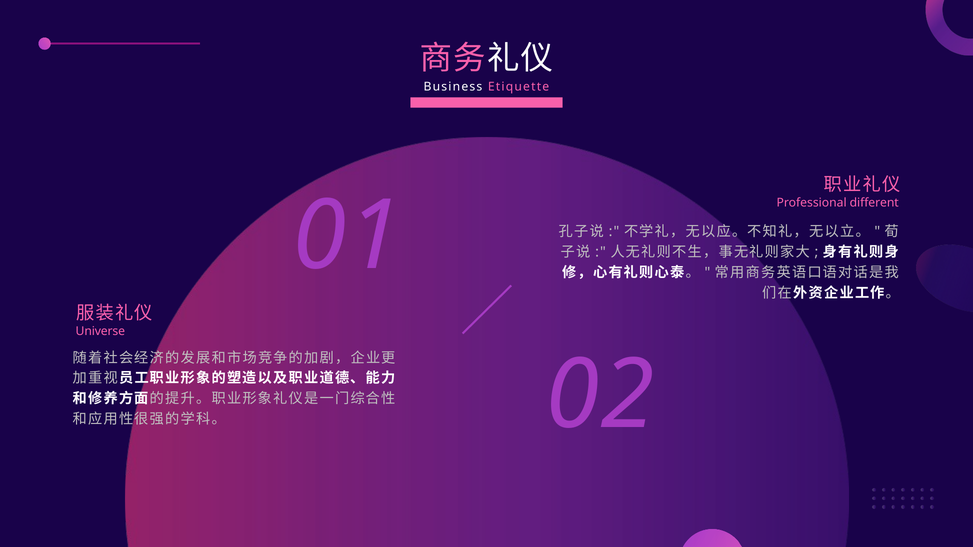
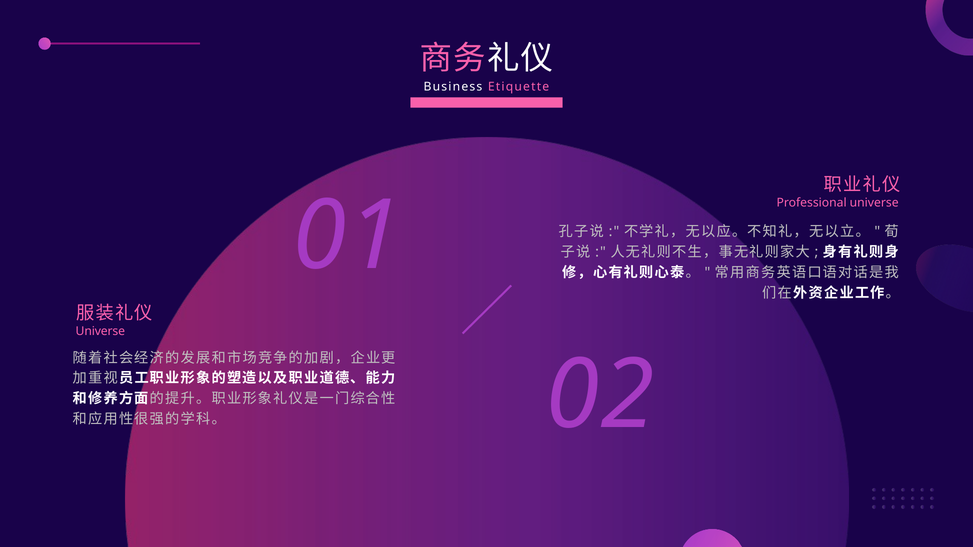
Professional different: different -> universe
